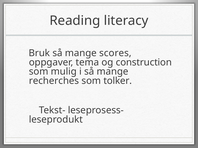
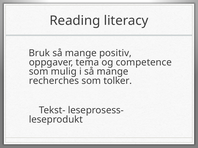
scores: scores -> positiv
construction: construction -> competence
